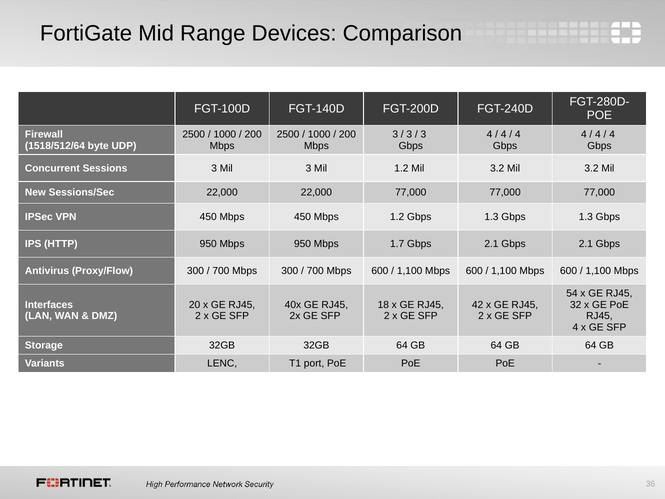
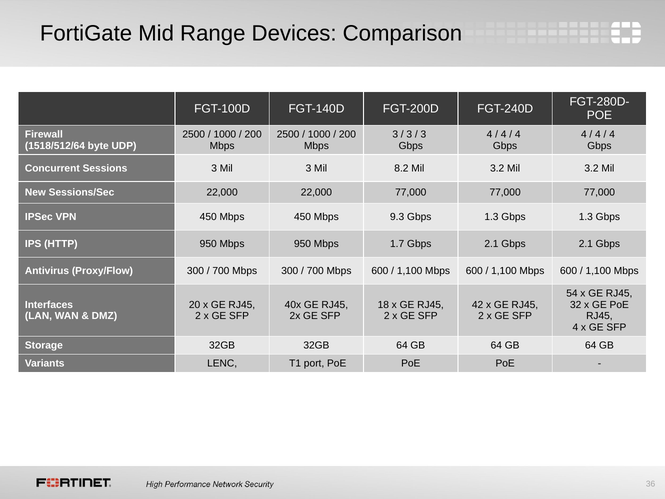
Mil 1.2: 1.2 -> 8.2
Mbps 1.2: 1.2 -> 9.3
